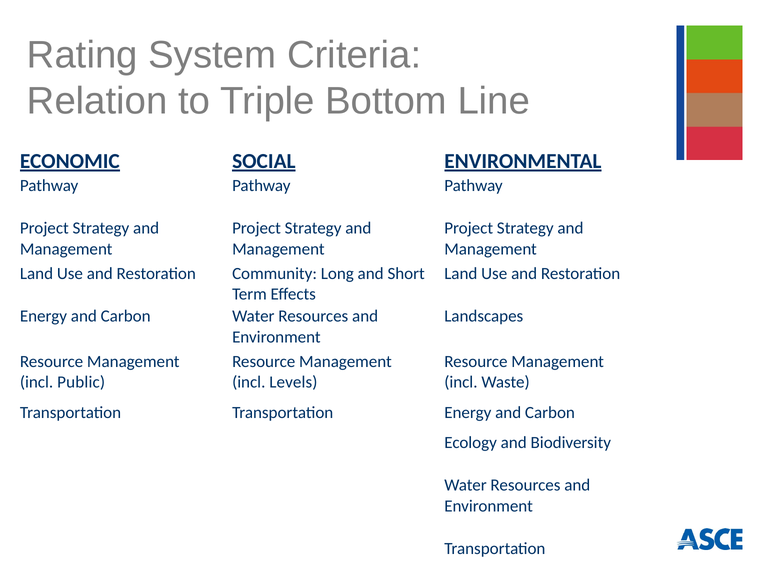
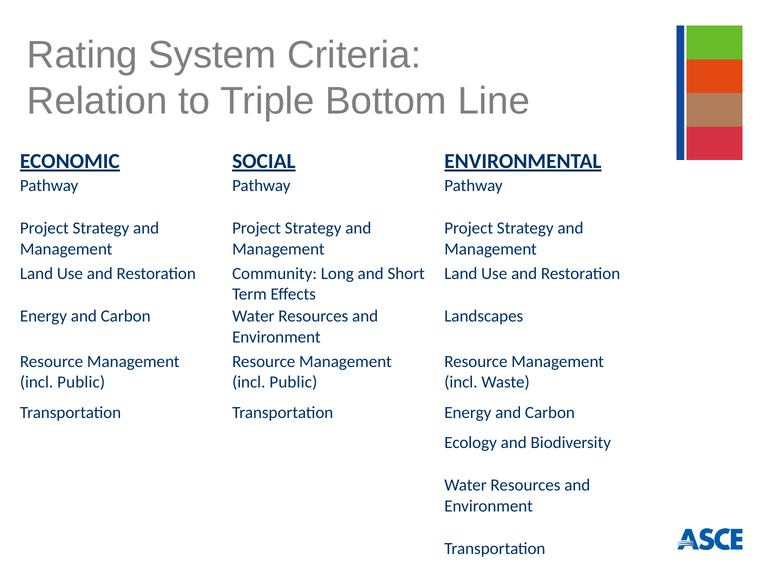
Levels at (293, 382): Levels -> Public
